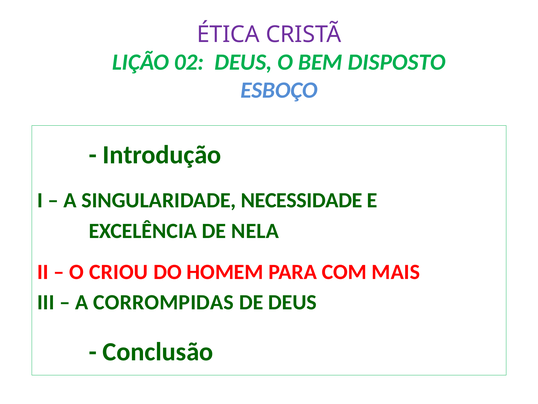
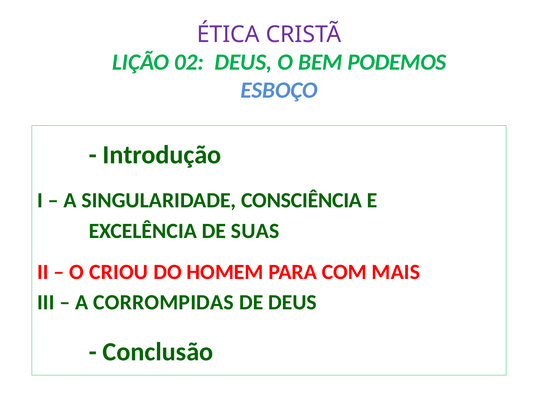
DISPOSTO: DISPOSTO -> PODEMOS
NECESSIDADE: NECESSIDADE -> CONSCIÊNCIA
NELA: NELA -> SUAS
